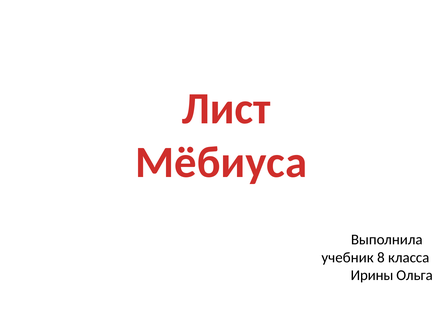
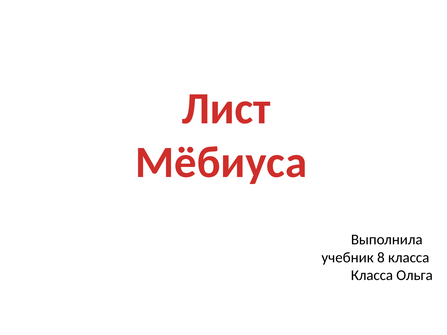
Ирины at (372, 276): Ирины -> Класса
